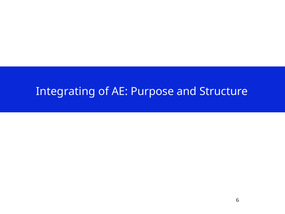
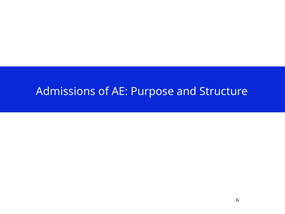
Integrating: Integrating -> Admissions
